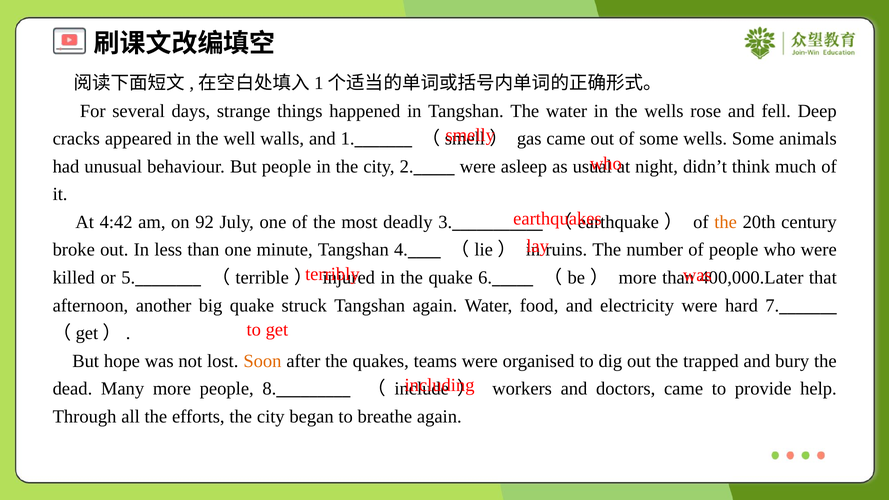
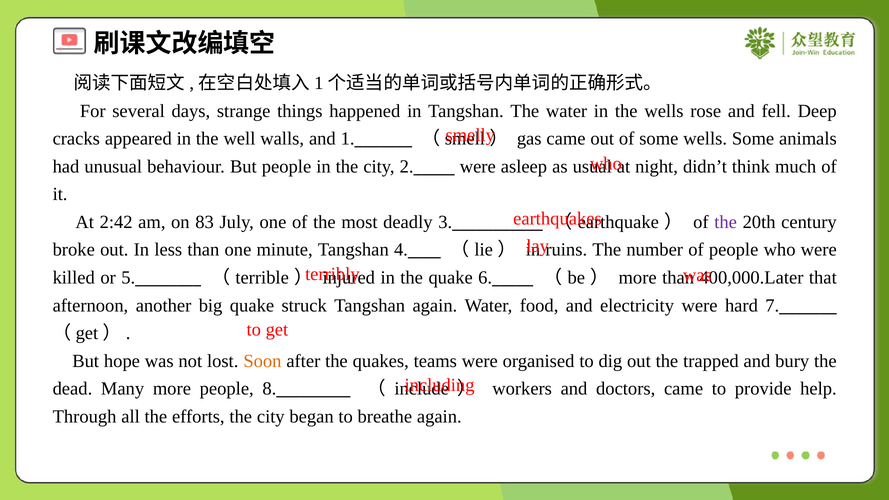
4:42: 4:42 -> 2:42
92: 92 -> 83
the at (726, 222) colour: orange -> purple
